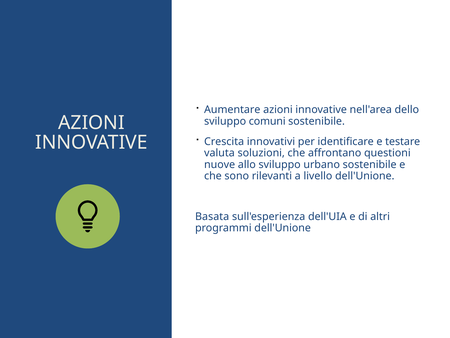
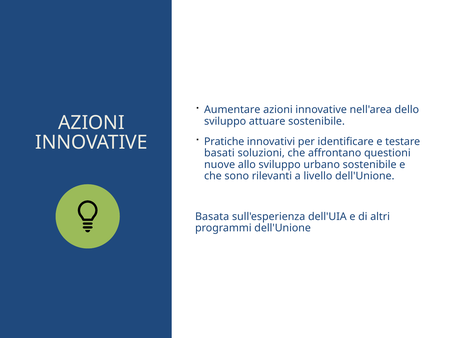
comuni: comuni -> attuare
Crescita: Crescita -> Pratiche
valuta: valuta -> basati
